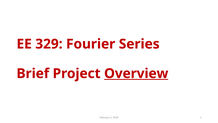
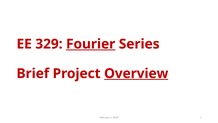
Fourier underline: none -> present
